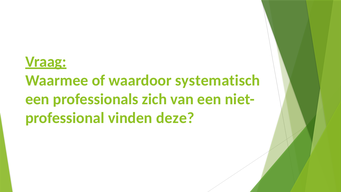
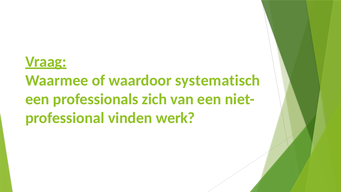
deze: deze -> werk
